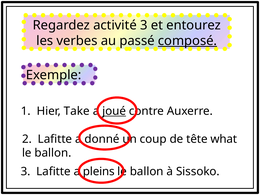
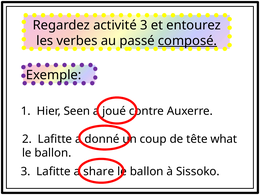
Take: Take -> Seen
joué underline: present -> none
pleins: pleins -> share
